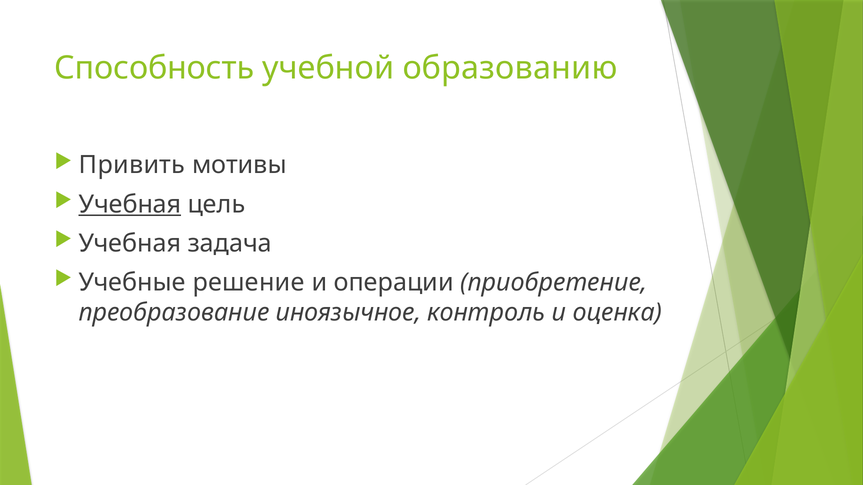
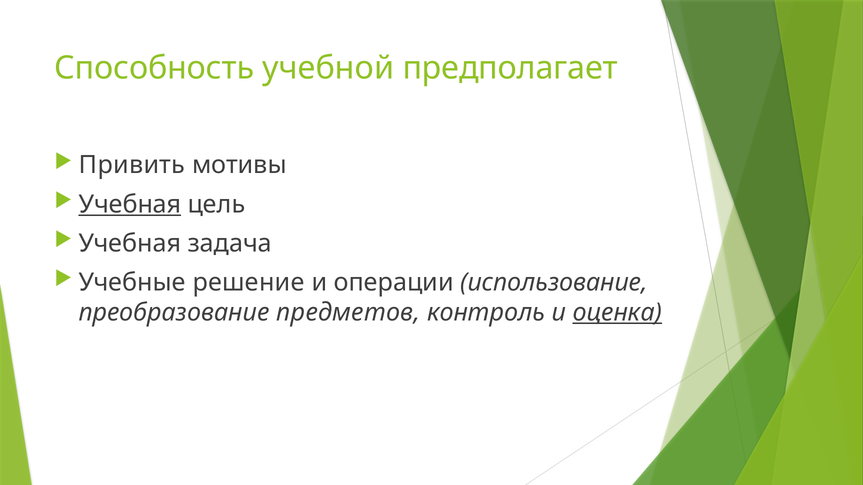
образованию: образованию -> предполагает
приобретение: приобретение -> использование
иноязычное: иноязычное -> предметов
оценка underline: none -> present
